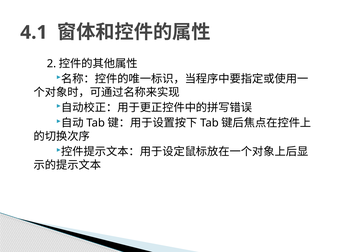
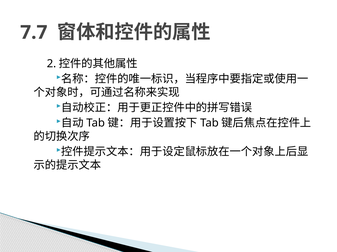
4.1: 4.1 -> 7.7
